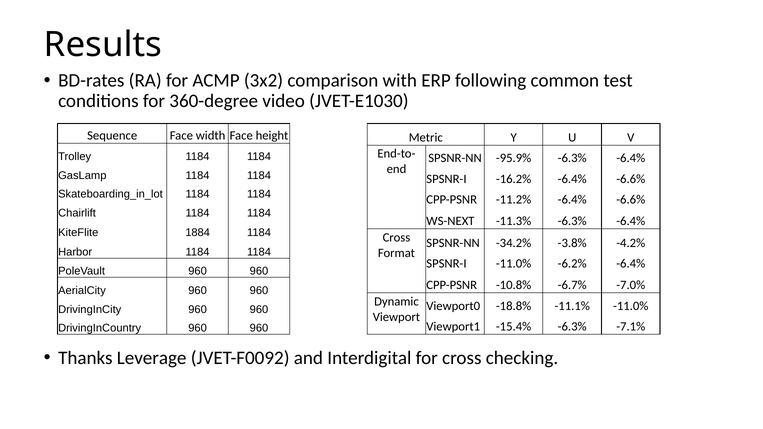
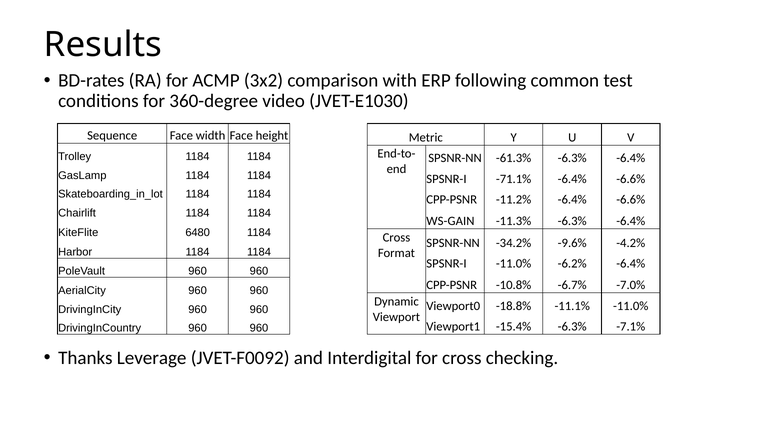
-95.9%: -95.9% -> -61.3%
-16.2%: -16.2% -> -71.1%
WS-NEXT: WS-NEXT -> WS-GAIN
1884: 1884 -> 6480
-3.8%: -3.8% -> -9.6%
